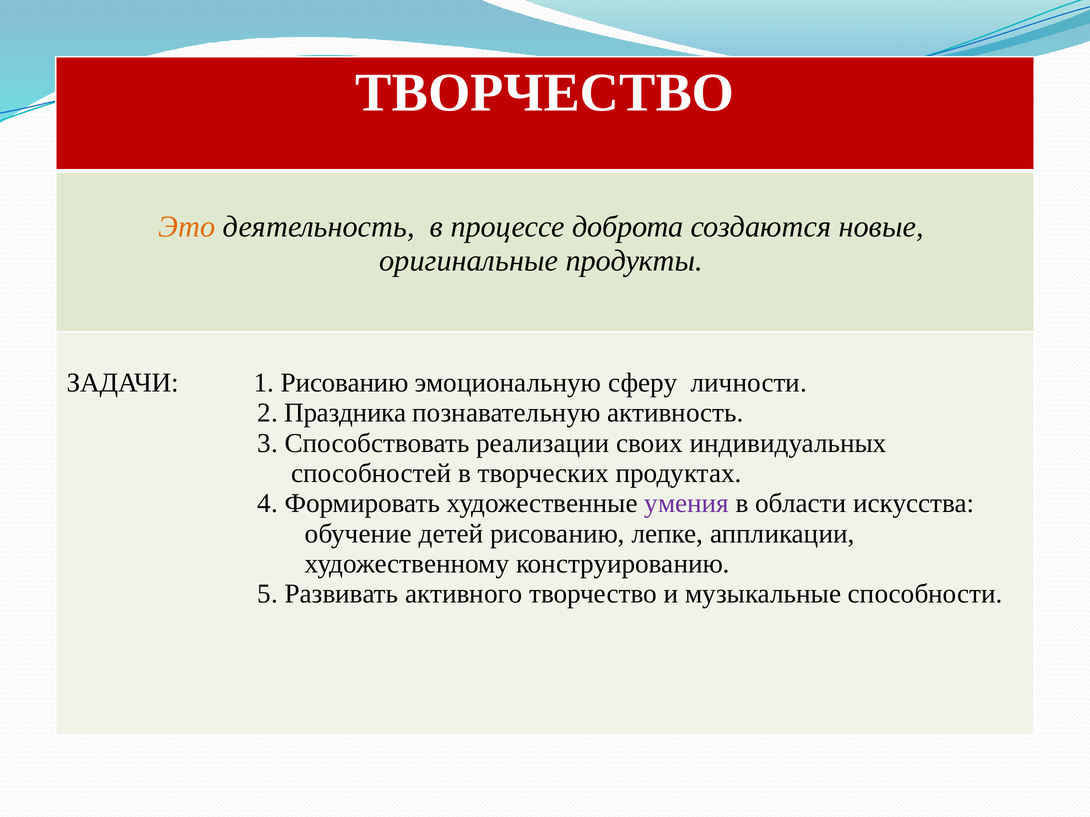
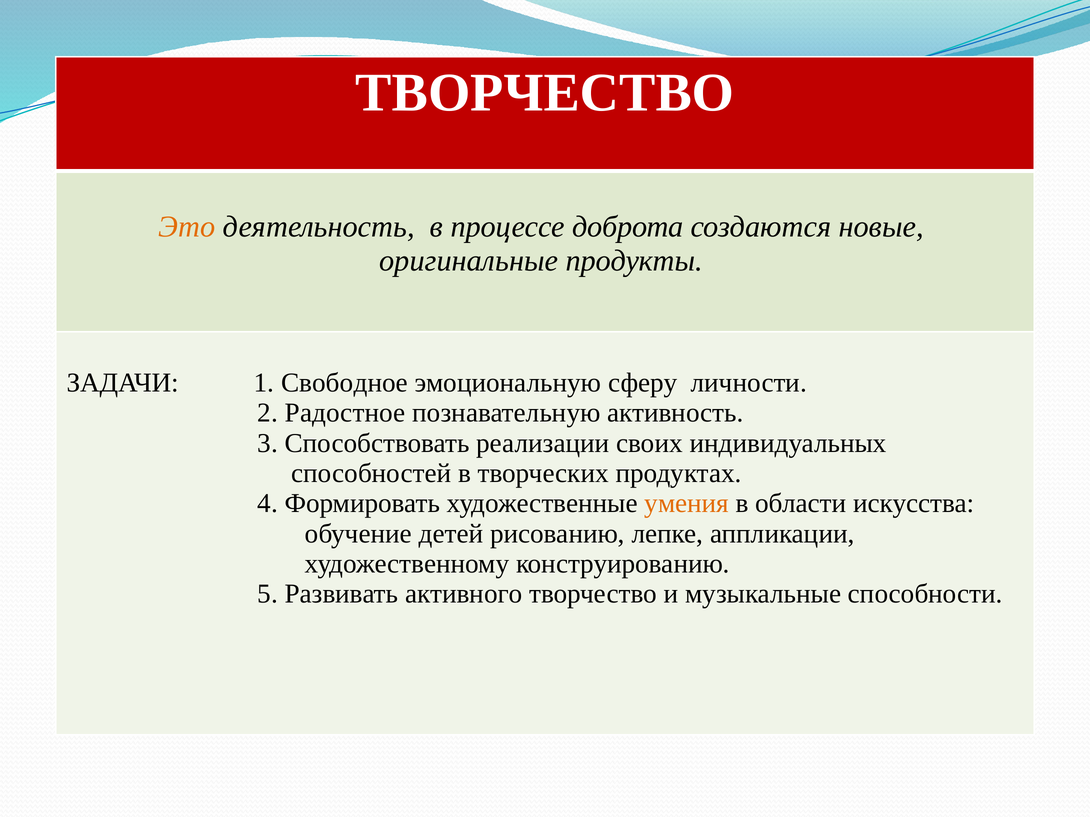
1 Рисованию: Рисованию -> Свободное
Праздника: Праздника -> Радостное
умения colour: purple -> orange
